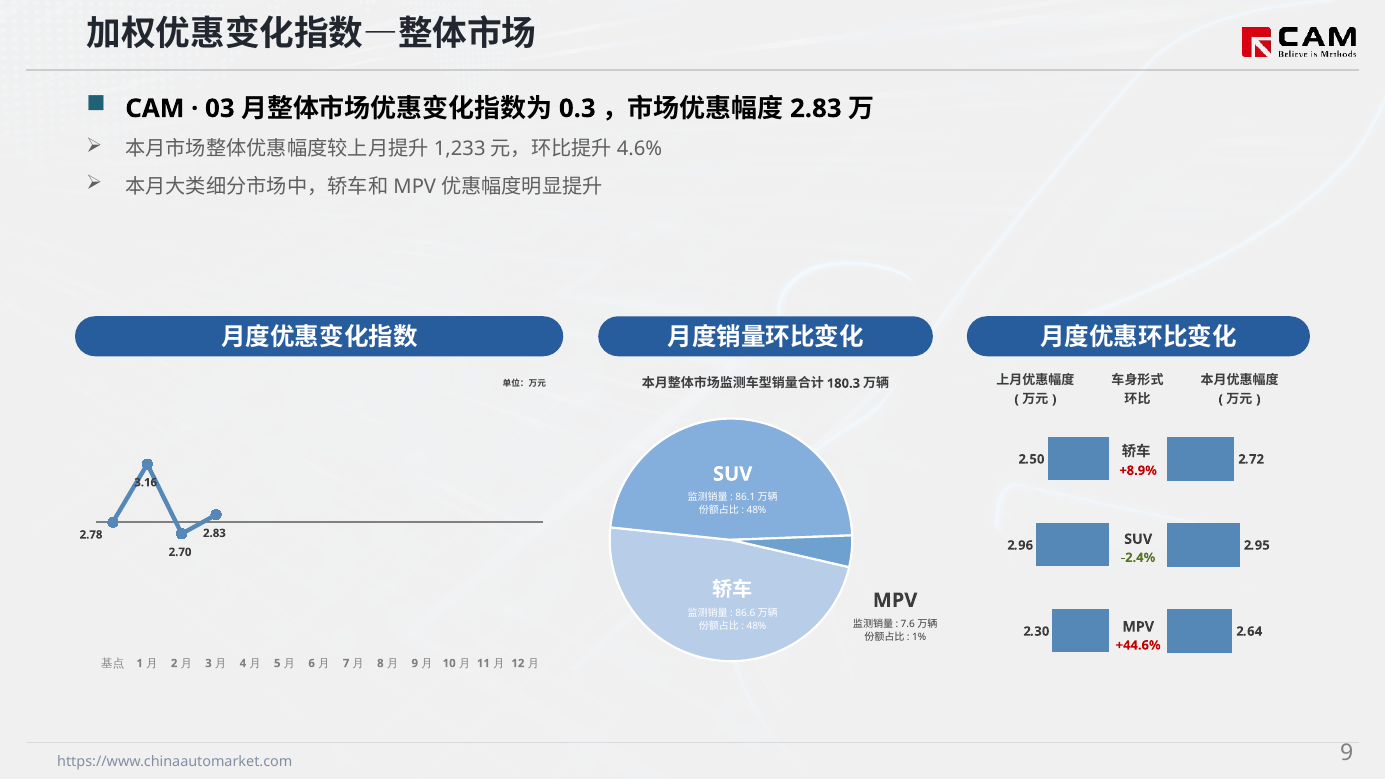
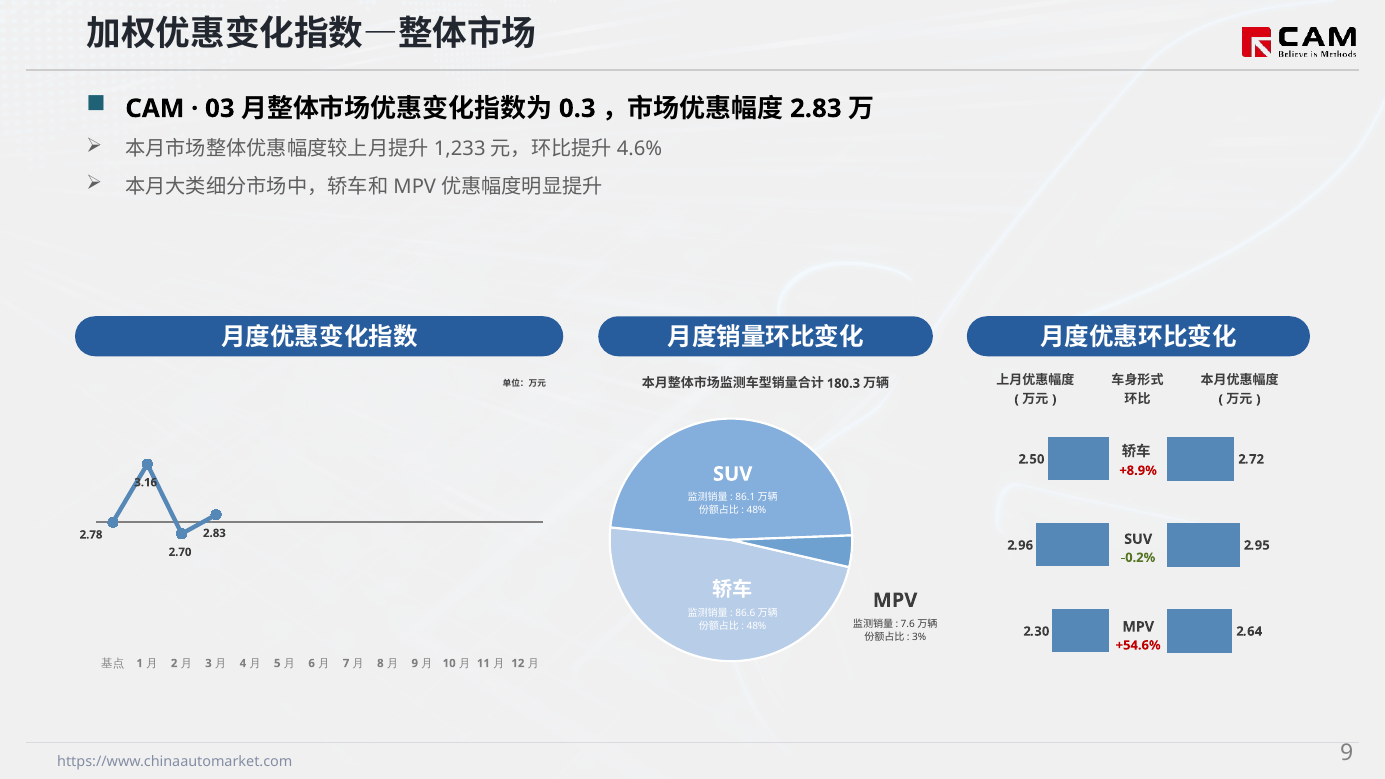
-2.4%: -2.4% -> -0.2%
1%: 1% -> 3%
+44.6%: +44.6% -> +54.6%
